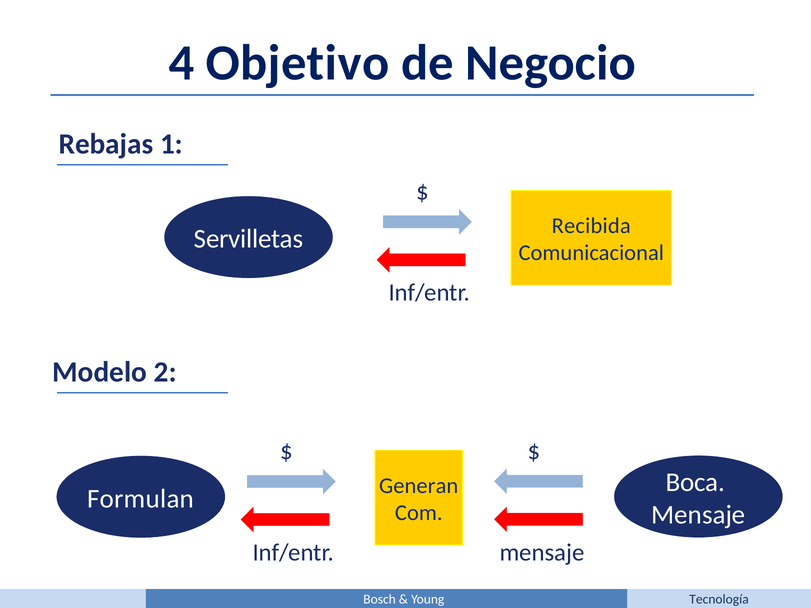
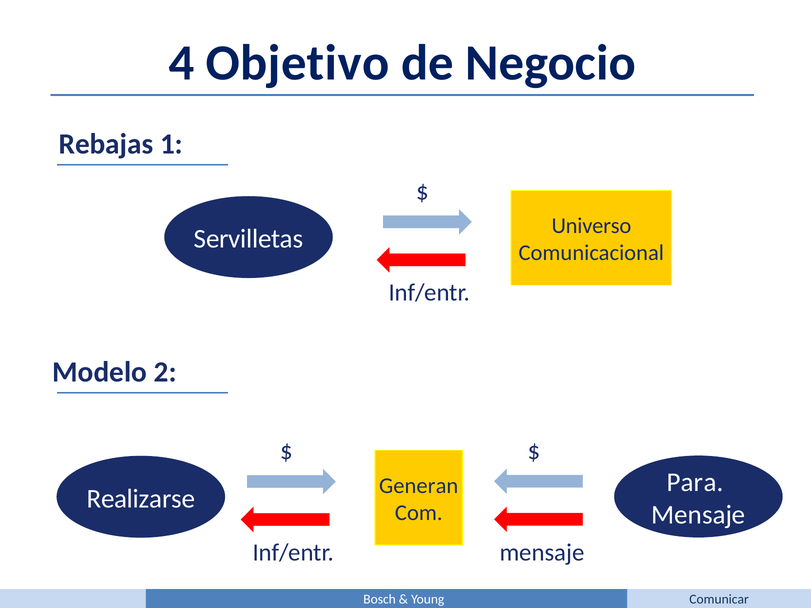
Recibida: Recibida -> Universo
Boca: Boca -> Para
Formulan: Formulan -> Realizarse
Tecnología: Tecnología -> Comunicar
